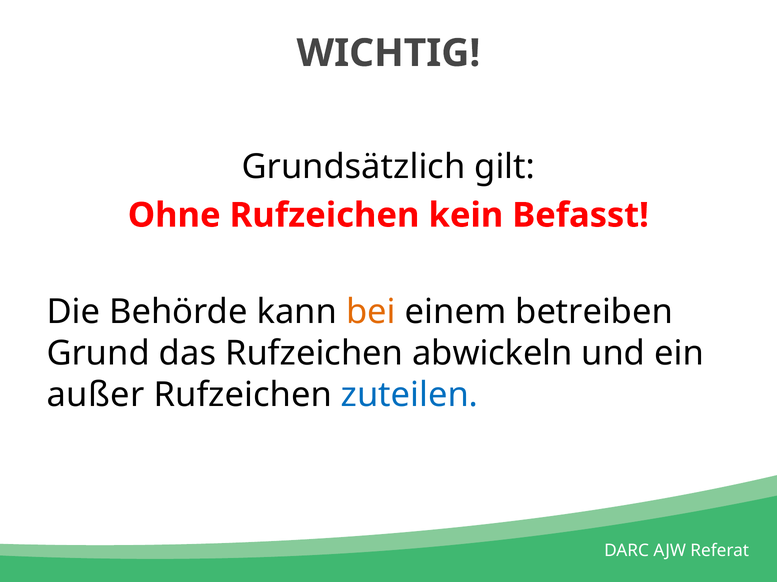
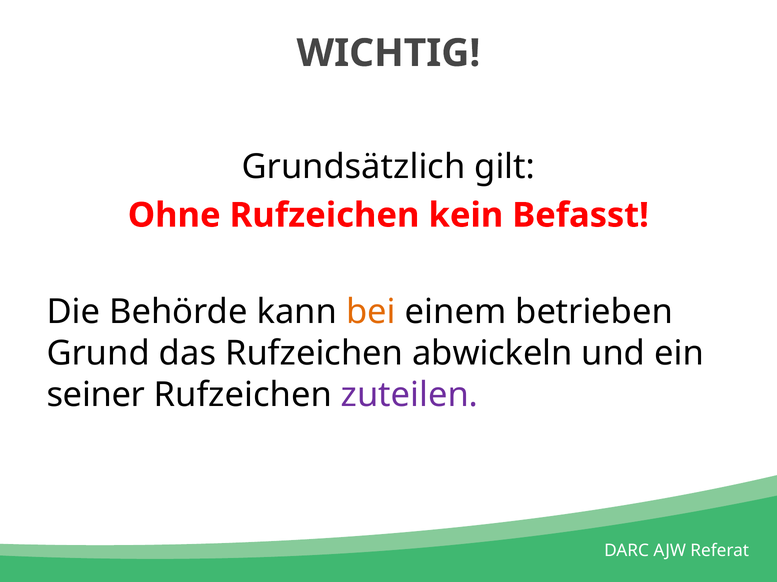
betreiben: betreiben -> betrieben
außer: außer -> seiner
zuteilen colour: blue -> purple
